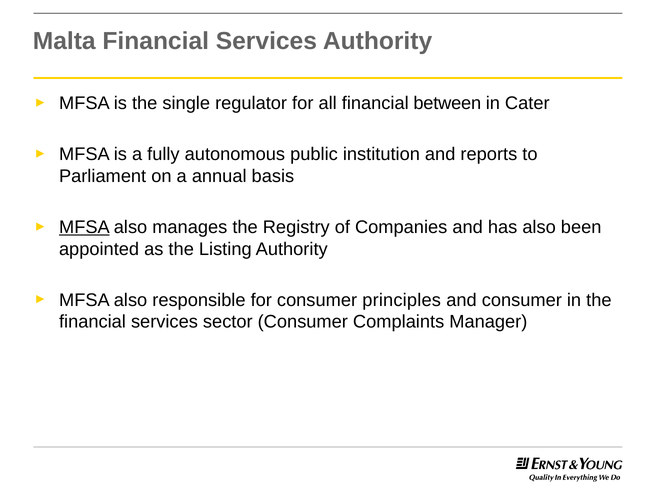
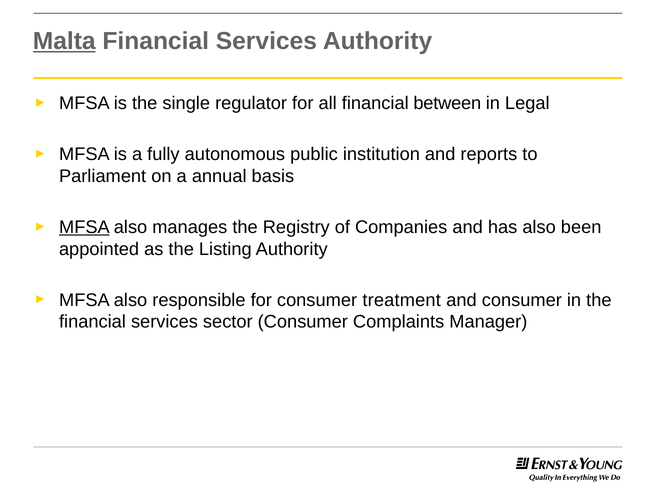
Malta underline: none -> present
Cater: Cater -> Legal
principles: principles -> treatment
